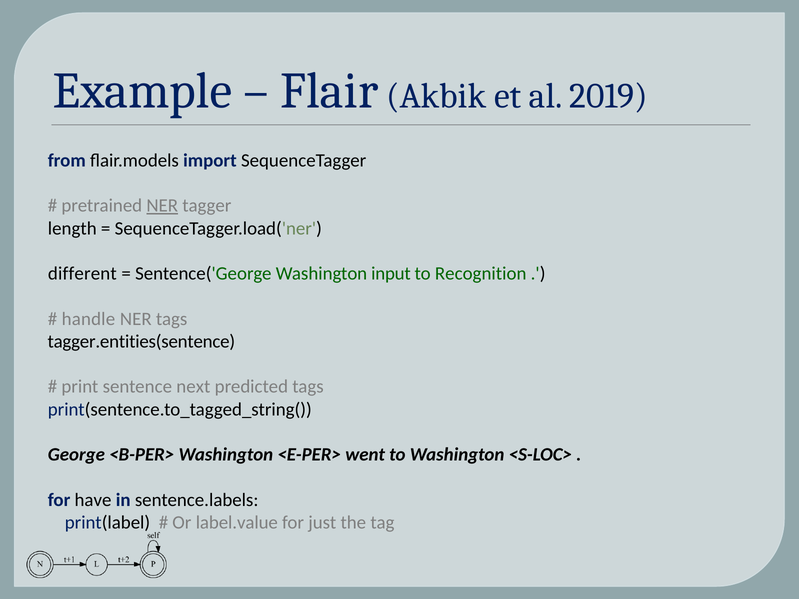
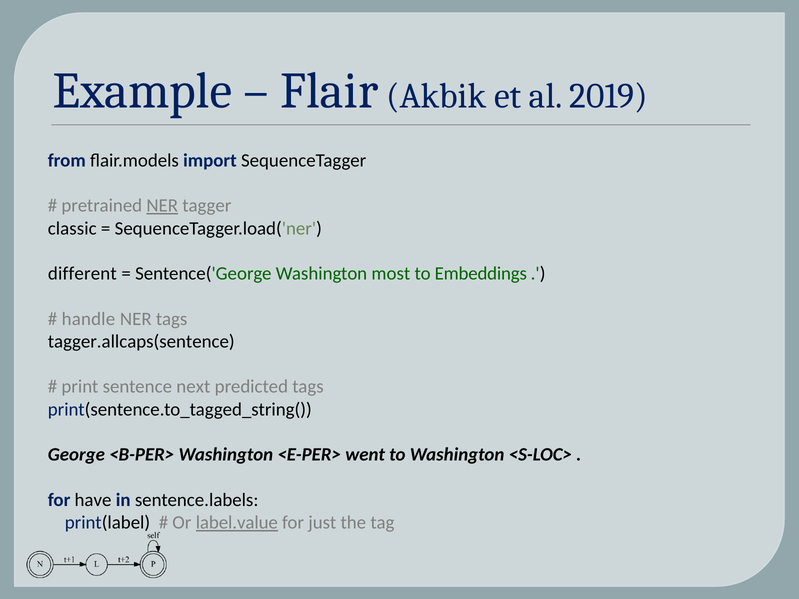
length: length -> classic
input: input -> most
Recognition: Recognition -> Embeddings
tagger.entities(sentence: tagger.entities(sentence -> tagger.allcaps(sentence
label.value underline: none -> present
